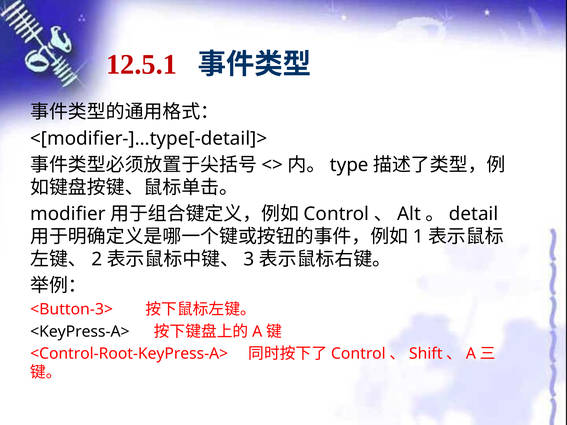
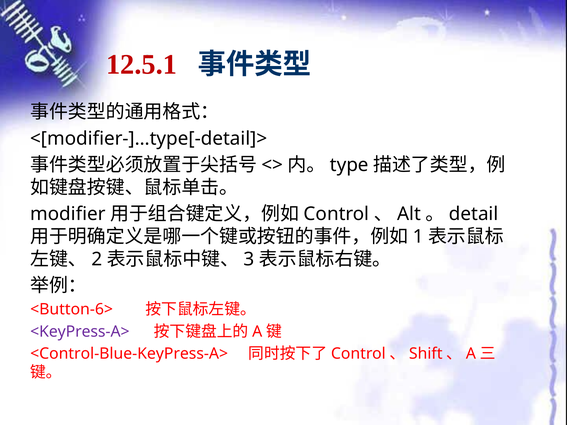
<Button-3>: <Button-3> -> <Button-6>
<KeyPress-A> colour: black -> purple
<Control-Root-KeyPress-A>: <Control-Root-KeyPress-A> -> <Control-Blue-KeyPress-A>
